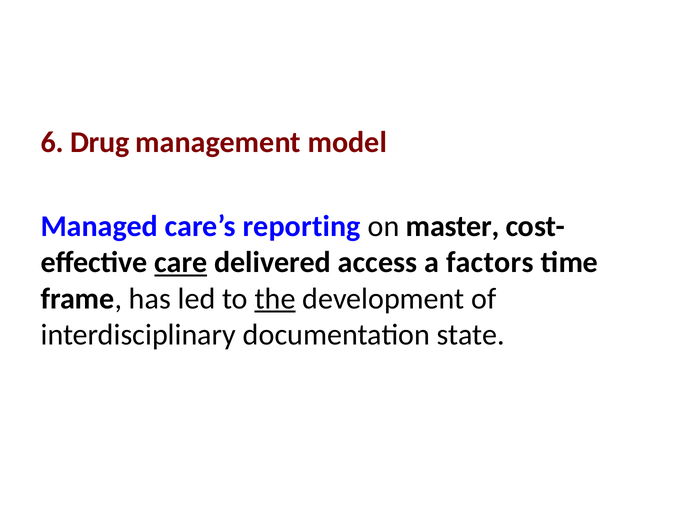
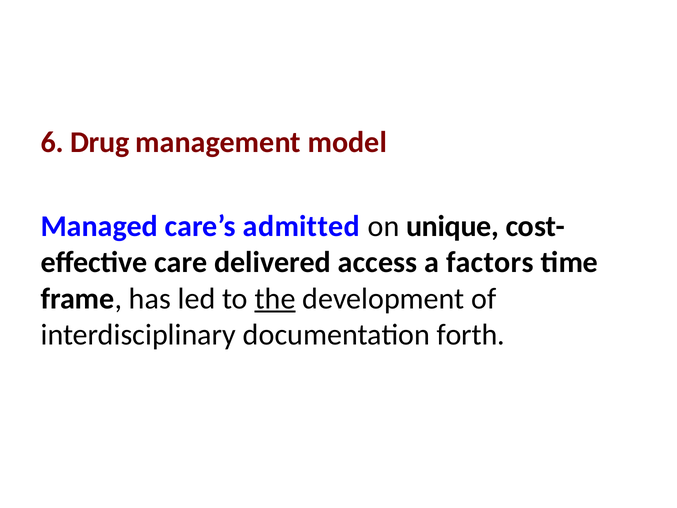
reporting: reporting -> admitted
master: master -> unique
care underline: present -> none
state: state -> forth
